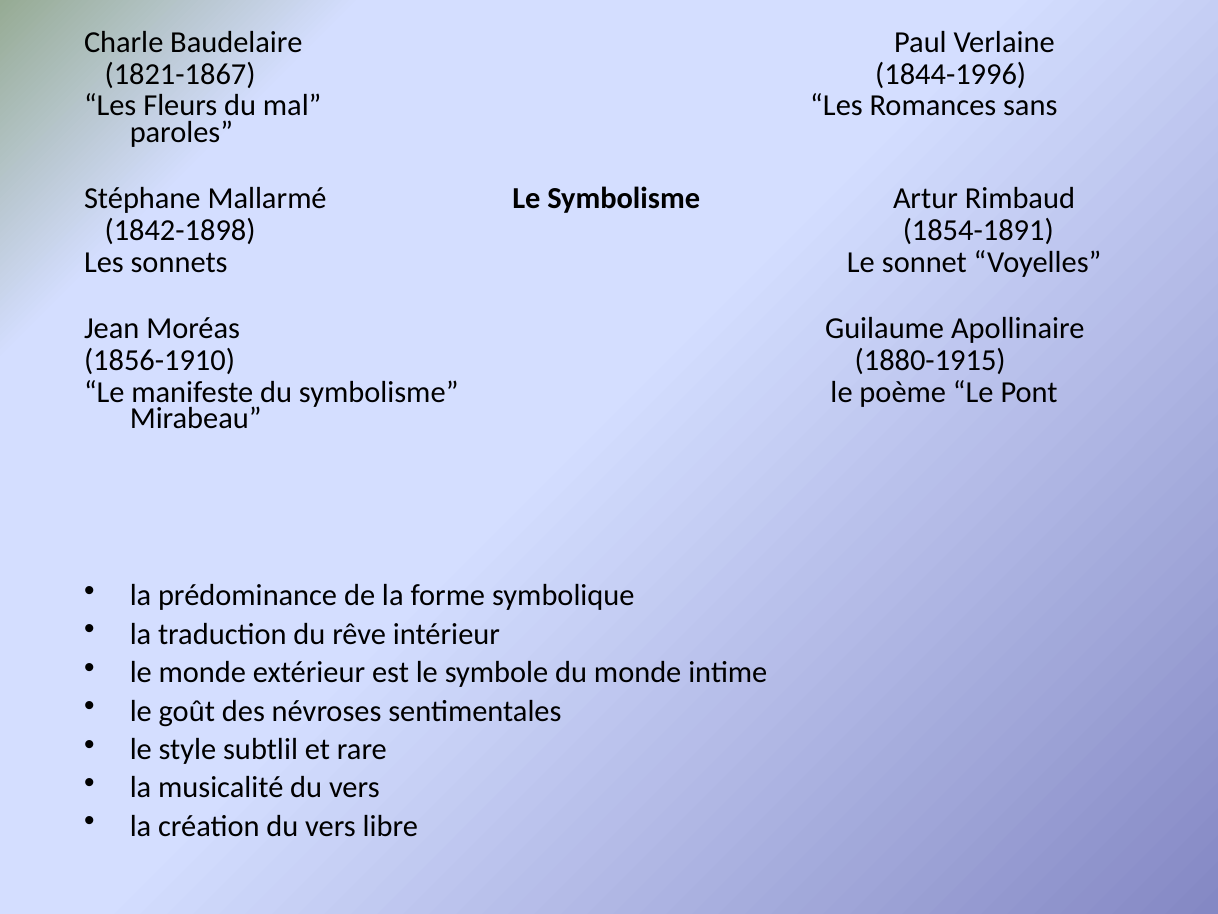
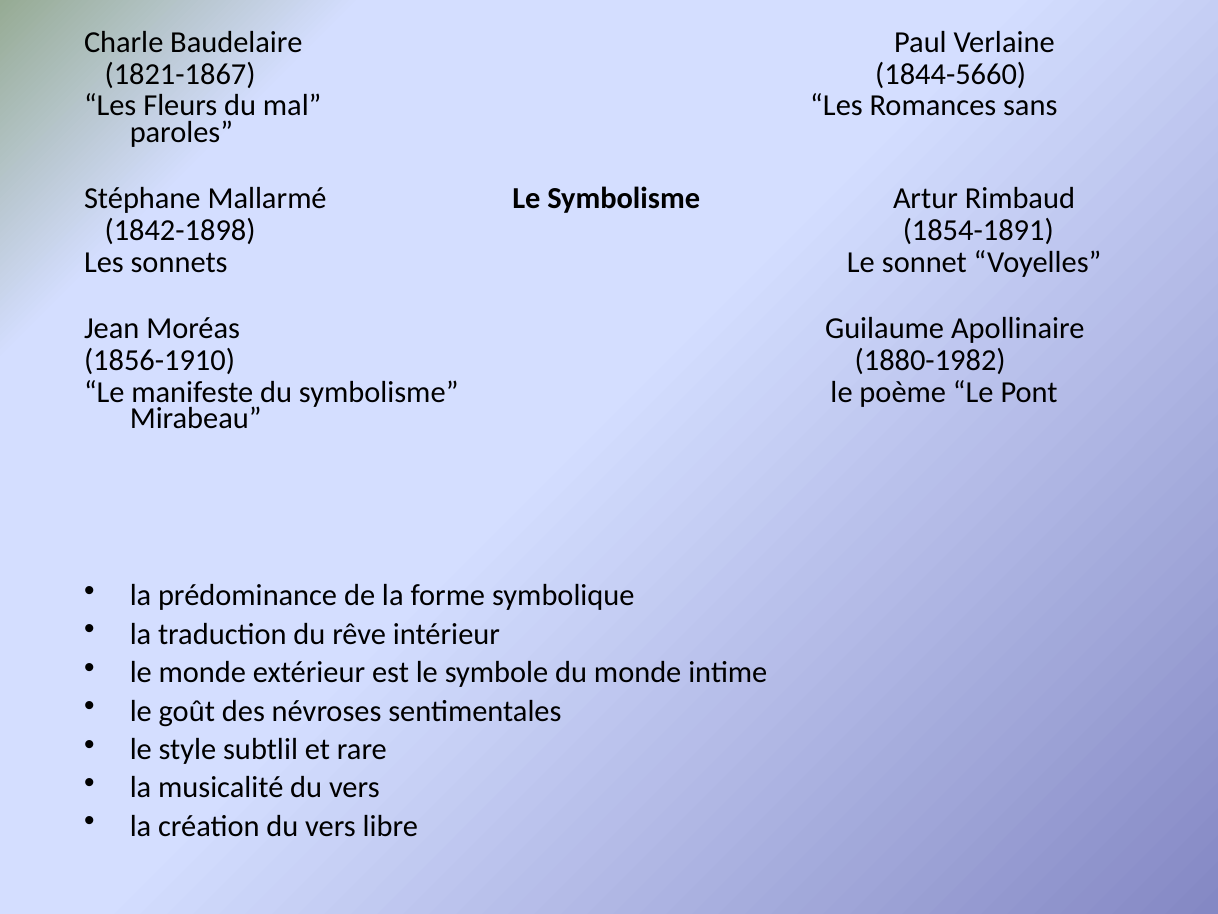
1844-1996: 1844-1996 -> 1844-5660
1880-1915: 1880-1915 -> 1880-1982
